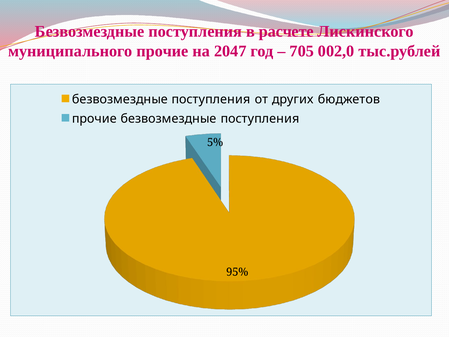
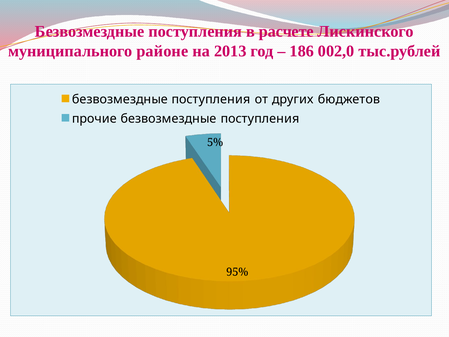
муниципального прочие: прочие -> районе
2047: 2047 -> 2013
705: 705 -> 186
